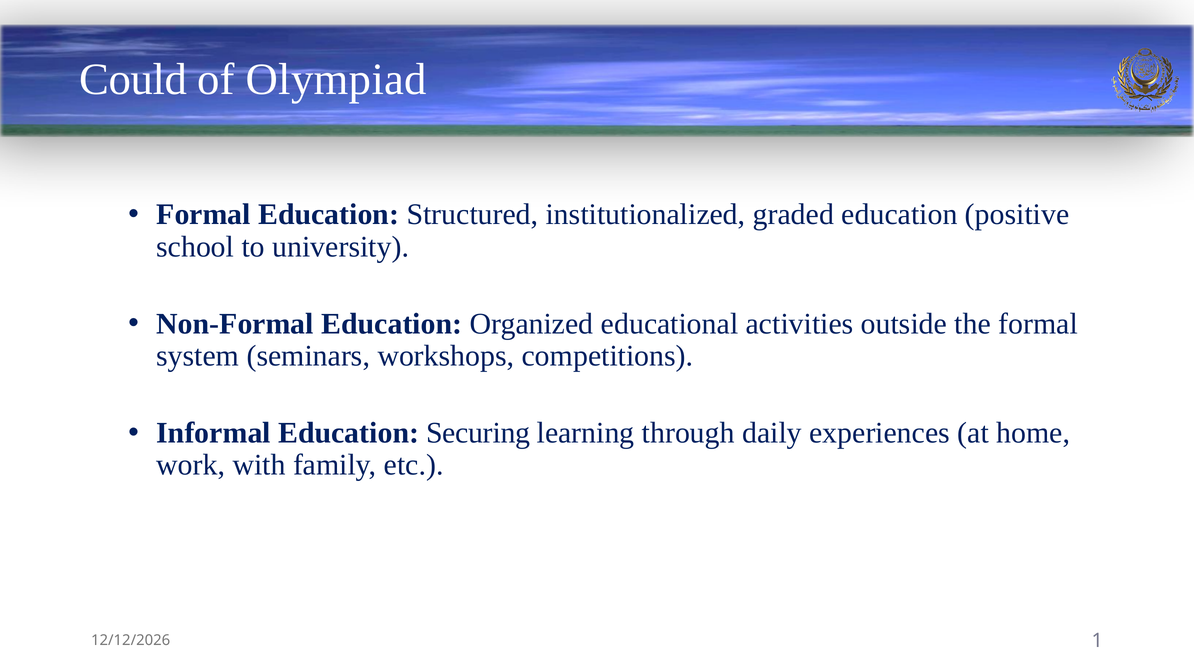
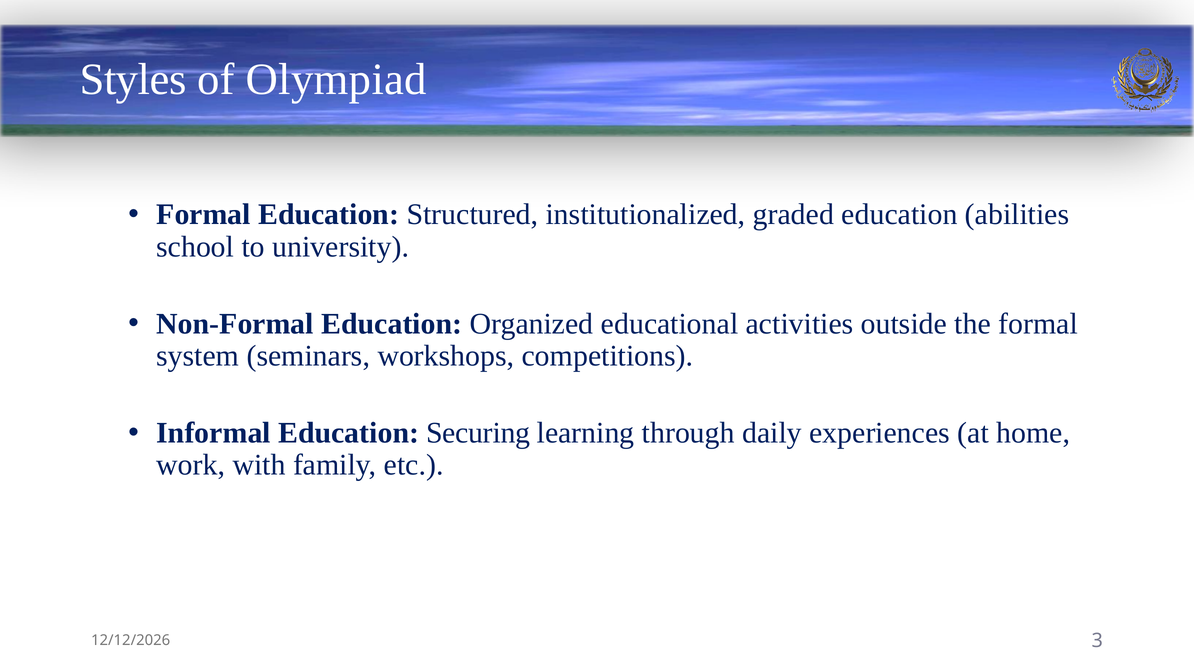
Could: Could -> Styles
positive: positive -> abilities
1: 1 -> 3
